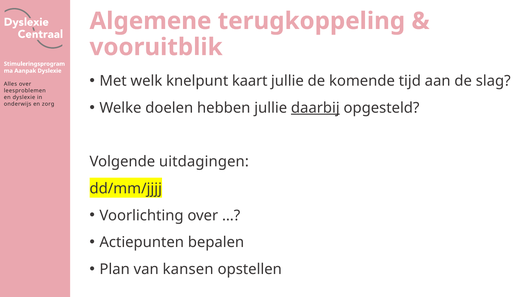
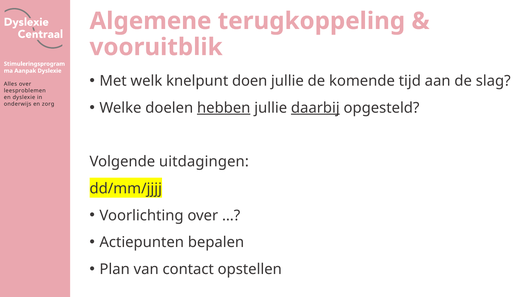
kaart: kaart -> doen
hebben underline: none -> present
kansen: kansen -> contact
